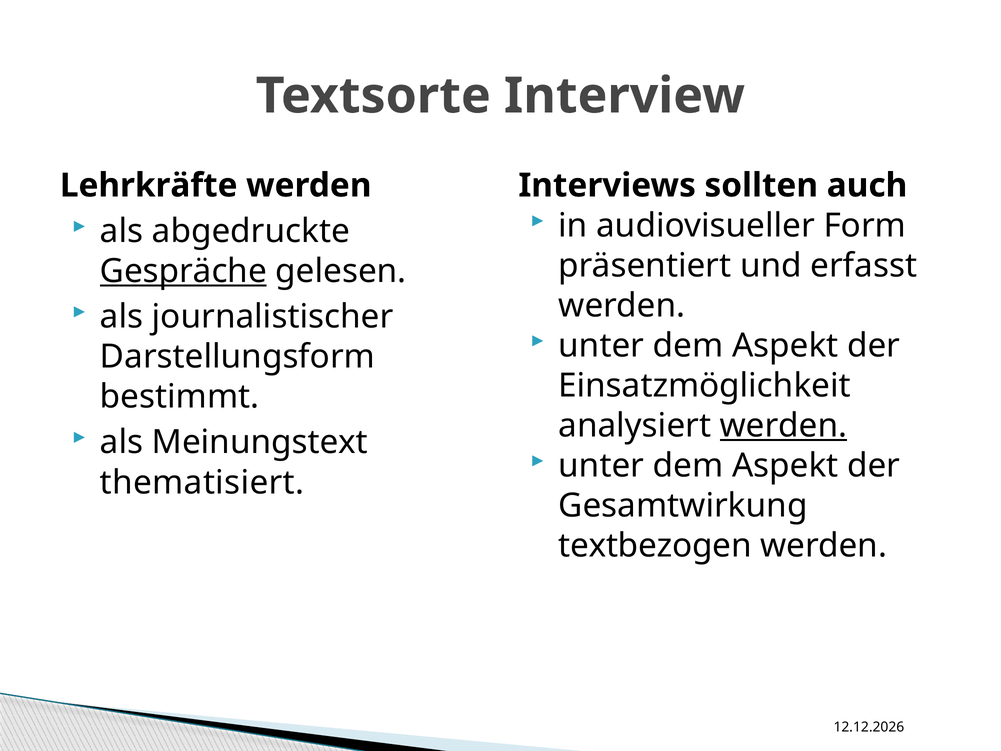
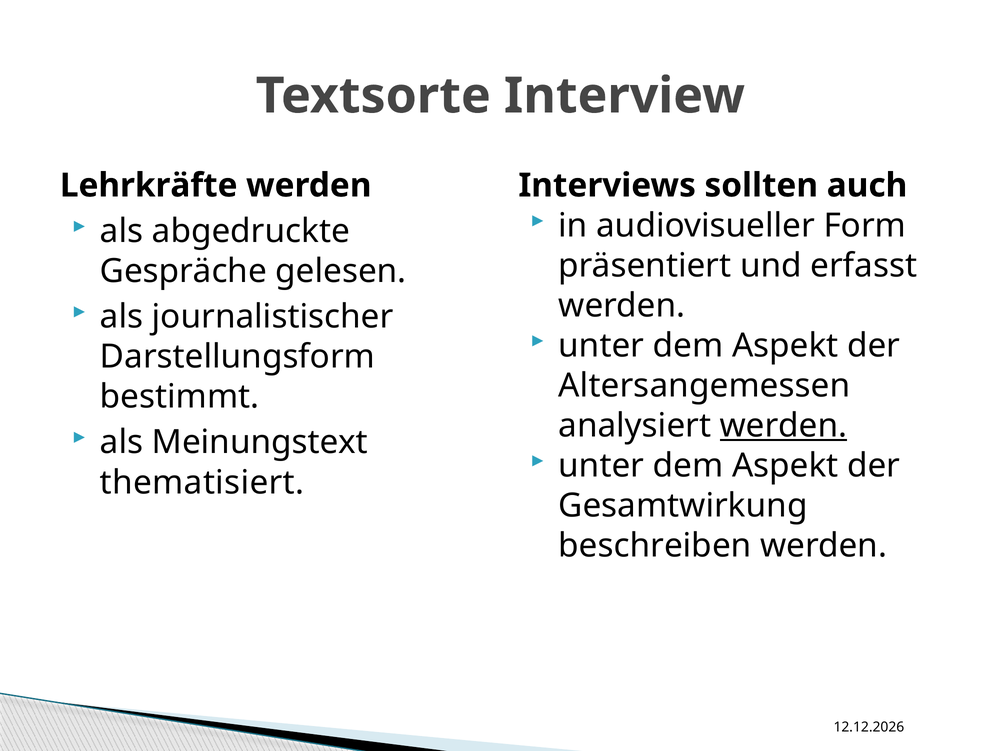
Gespräche underline: present -> none
Einsatzmöglichkeit: Einsatzmöglichkeit -> Altersangemessen
textbezogen: textbezogen -> beschreiben
